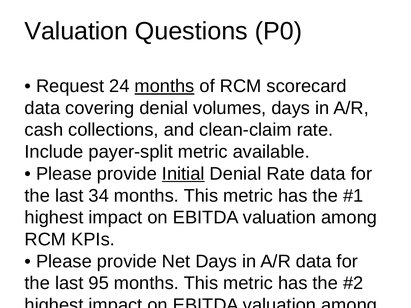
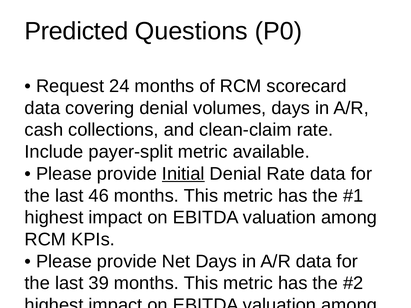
Valuation at (76, 31): Valuation -> Predicted
months at (164, 86) underline: present -> none
34: 34 -> 46
95: 95 -> 39
